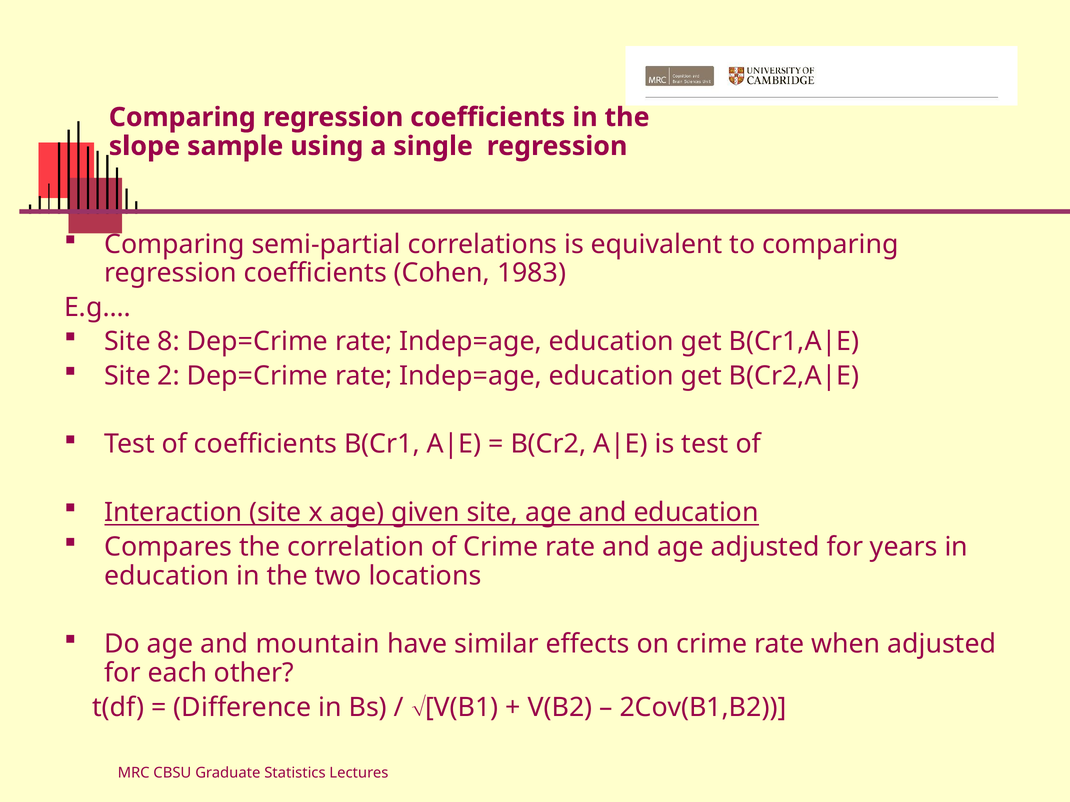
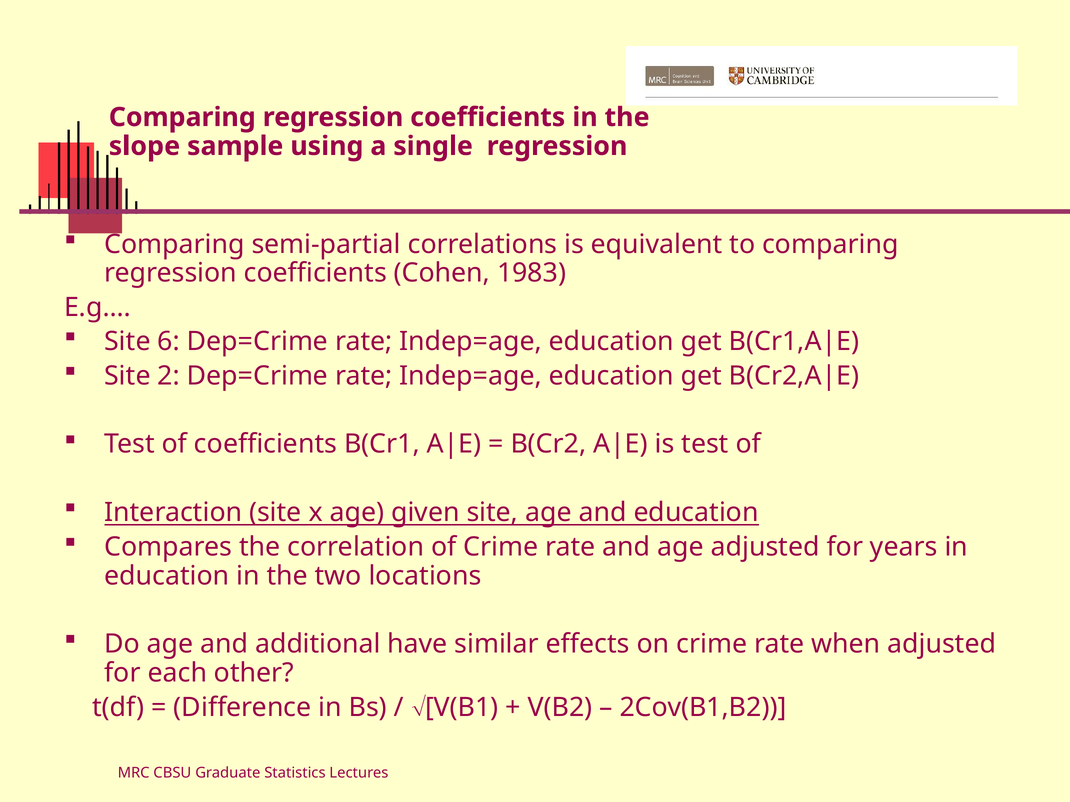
8: 8 -> 6
mountain: mountain -> additional
